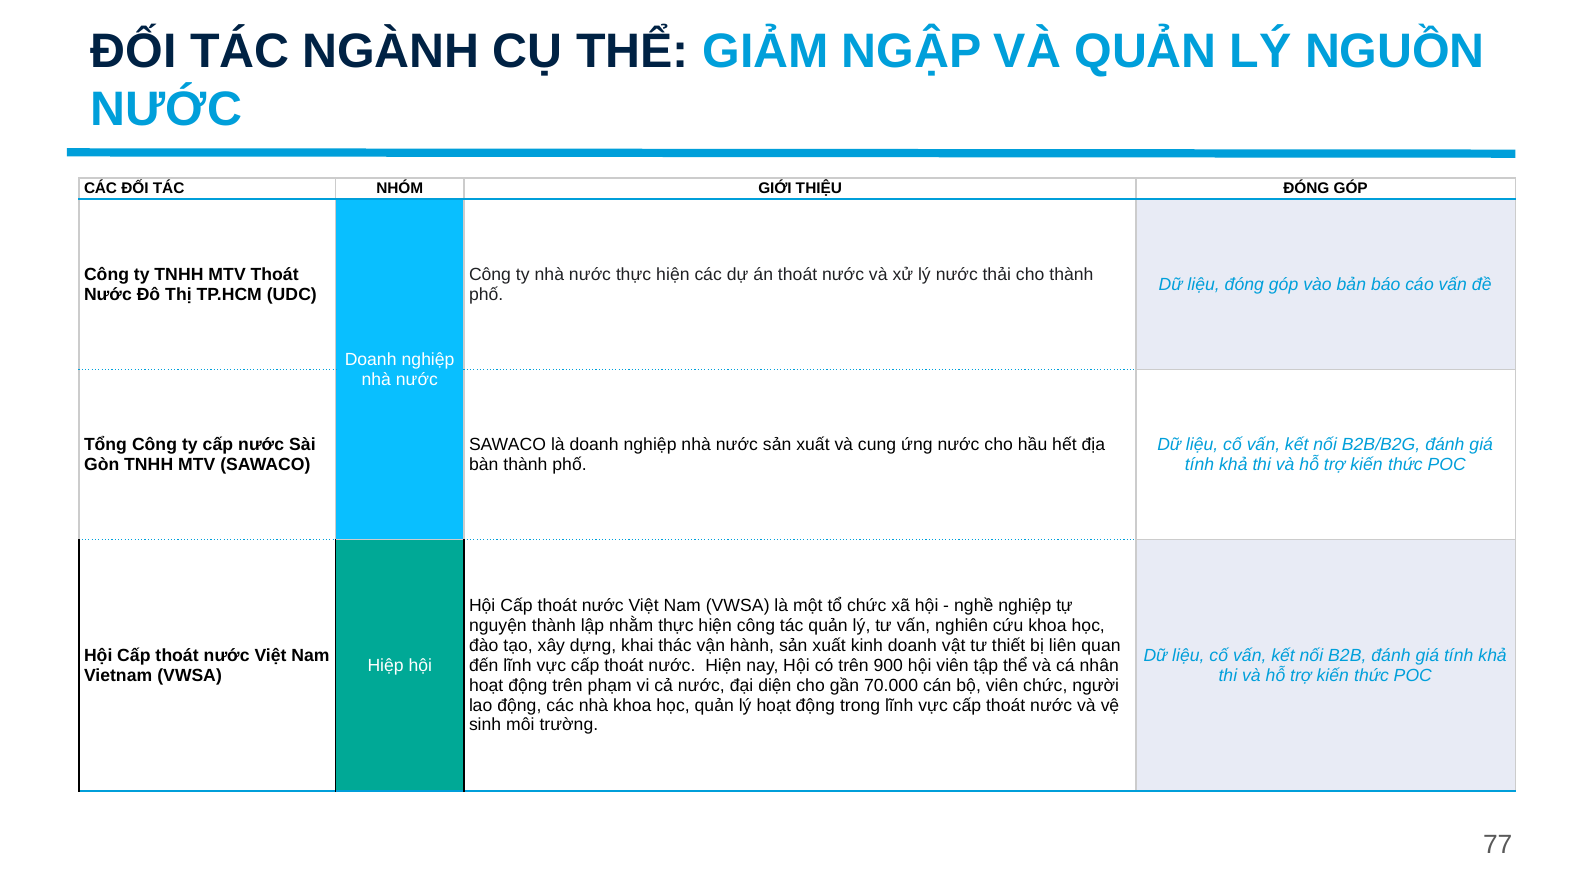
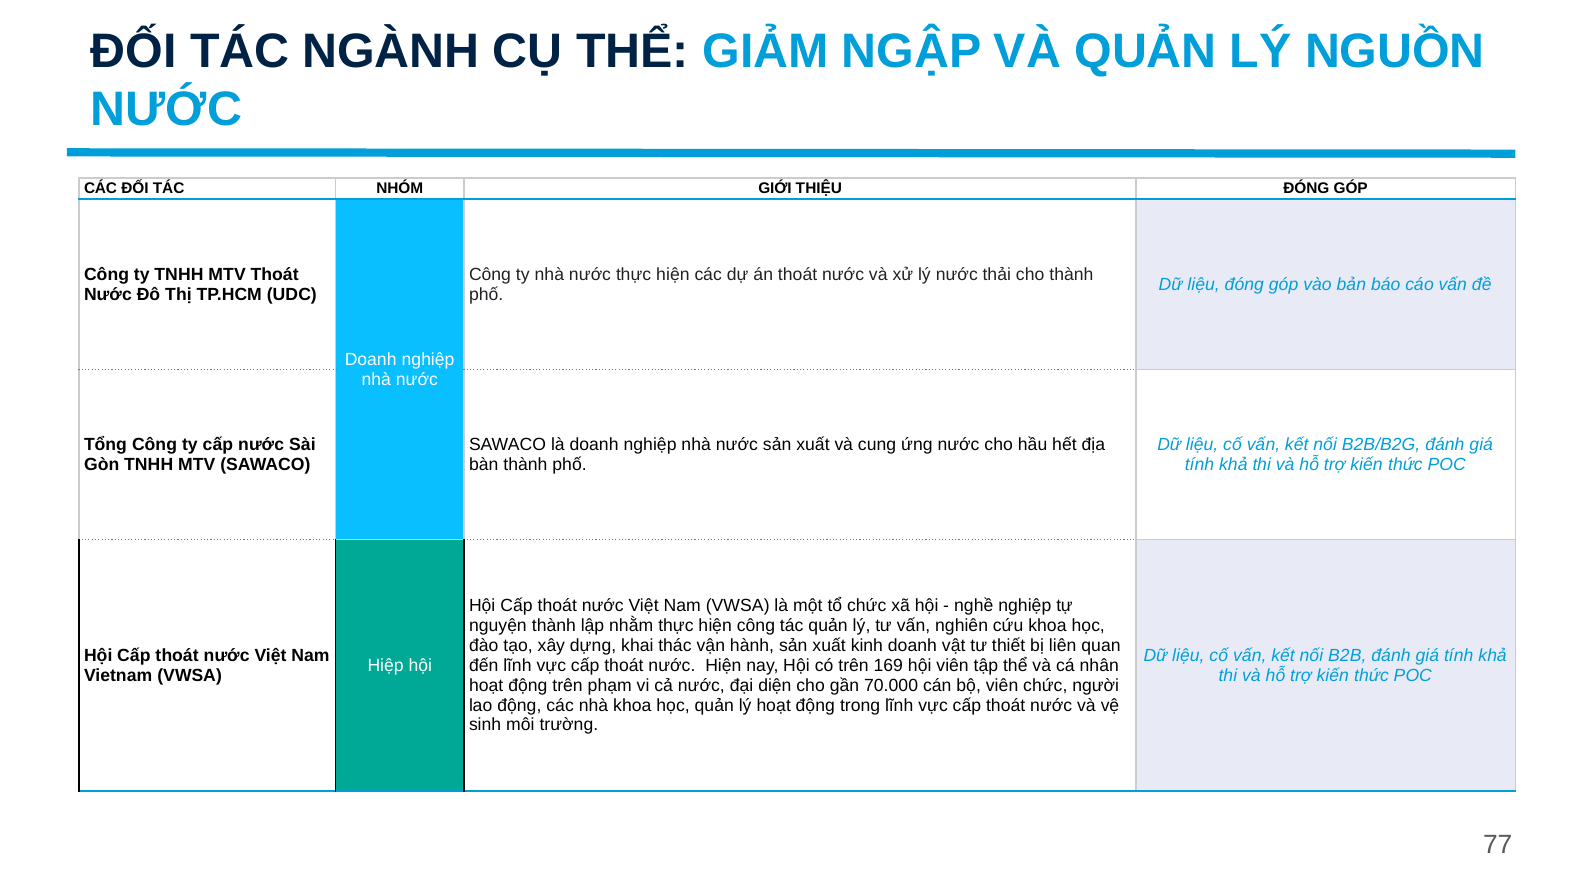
900: 900 -> 169
